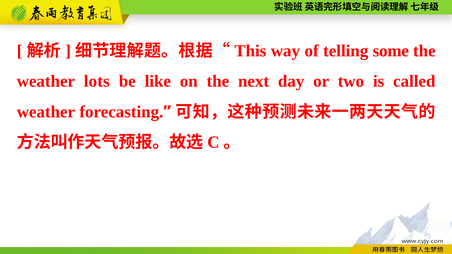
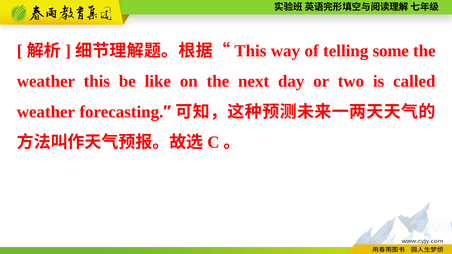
weather lots: lots -> this
